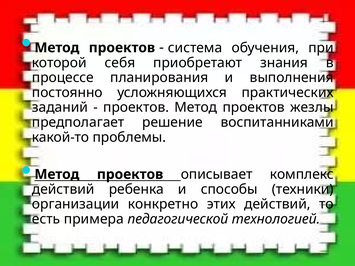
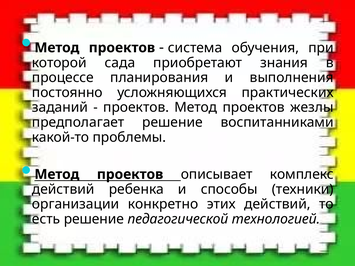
себя: себя -> сада
есть примера: примера -> решение
